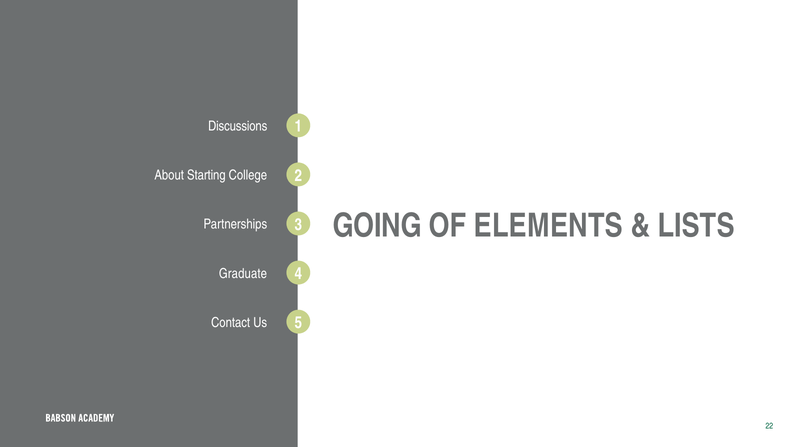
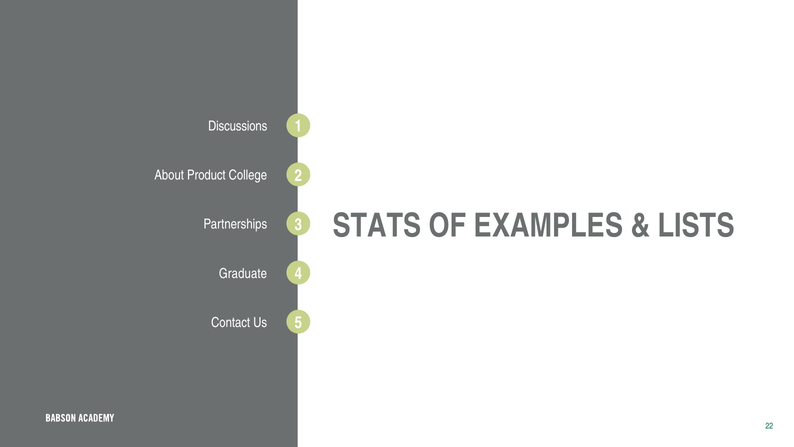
Starting: Starting -> Product
GOING: GOING -> STATS
ELEMENTS: ELEMENTS -> EXAMPLES
